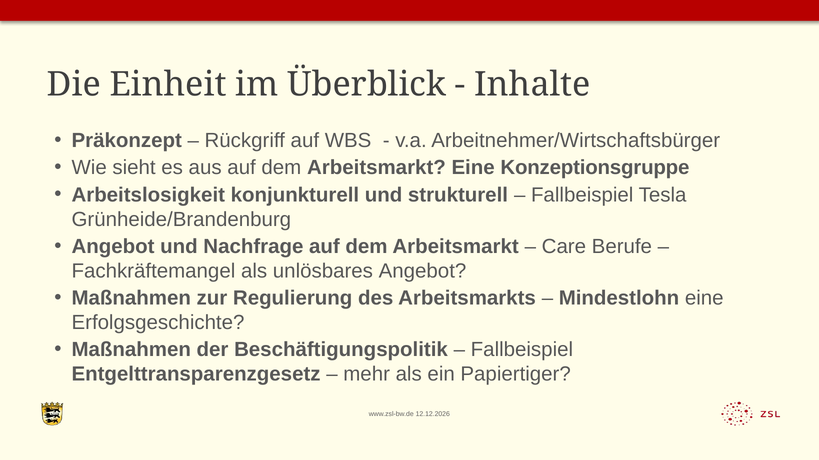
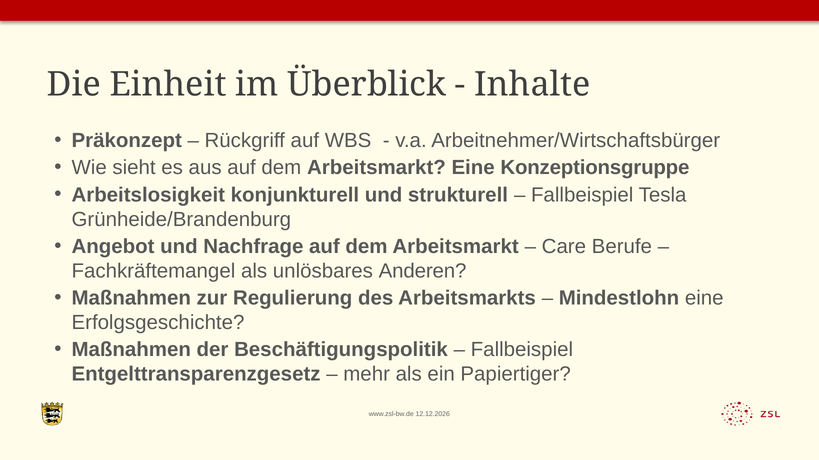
unlösbares Angebot: Angebot -> Anderen
